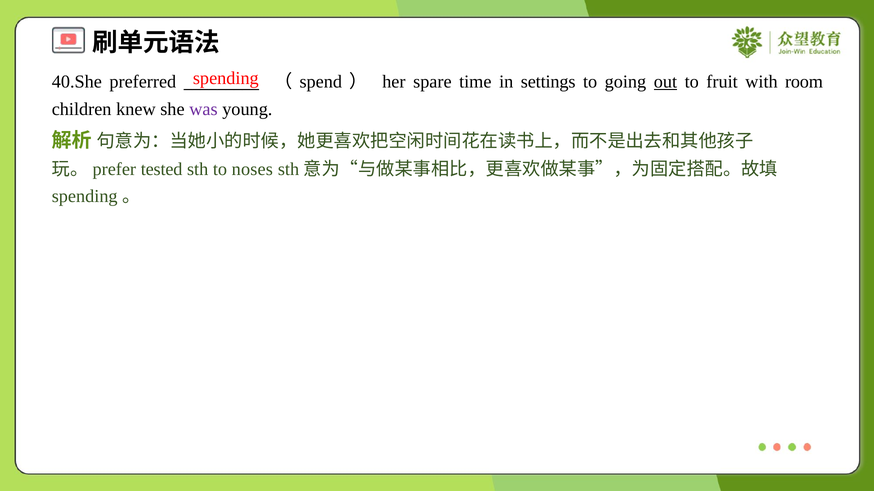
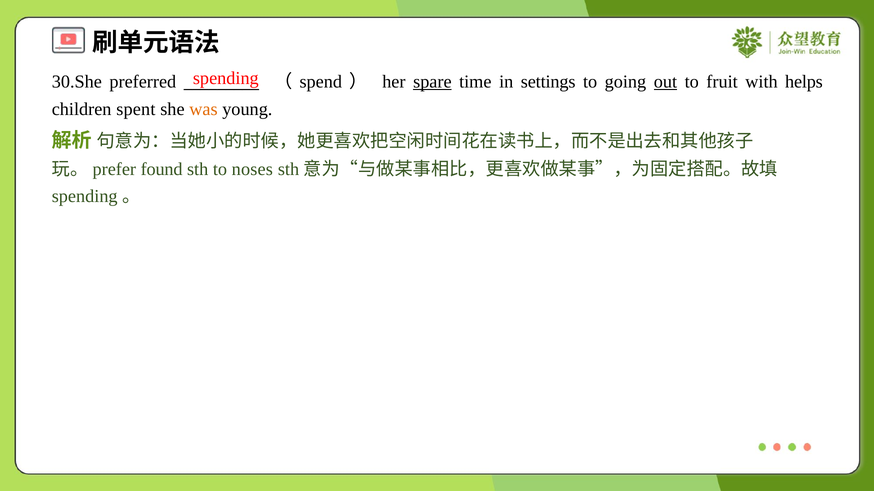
40.She: 40.She -> 30.She
spare underline: none -> present
room: room -> helps
knew: knew -> spent
was colour: purple -> orange
tested: tested -> found
